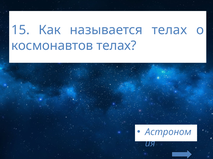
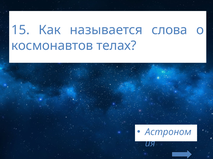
называется телах: телах -> слова
